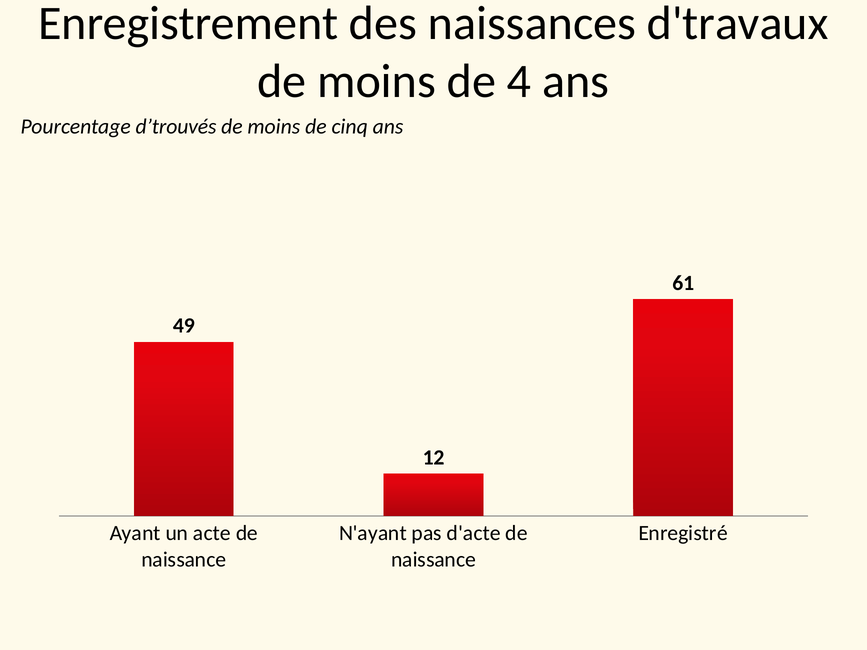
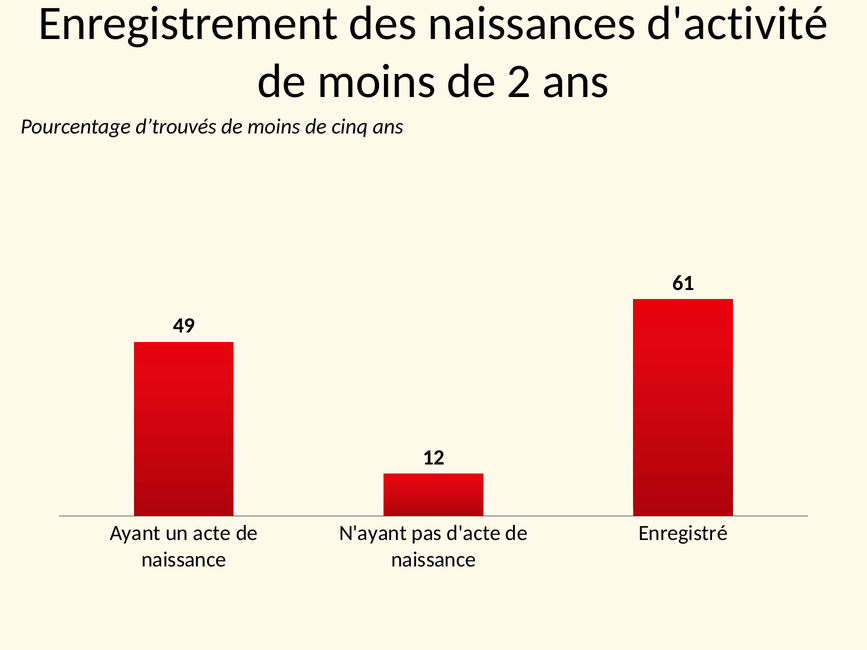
d'travaux: d'travaux -> d'activité
4: 4 -> 2
